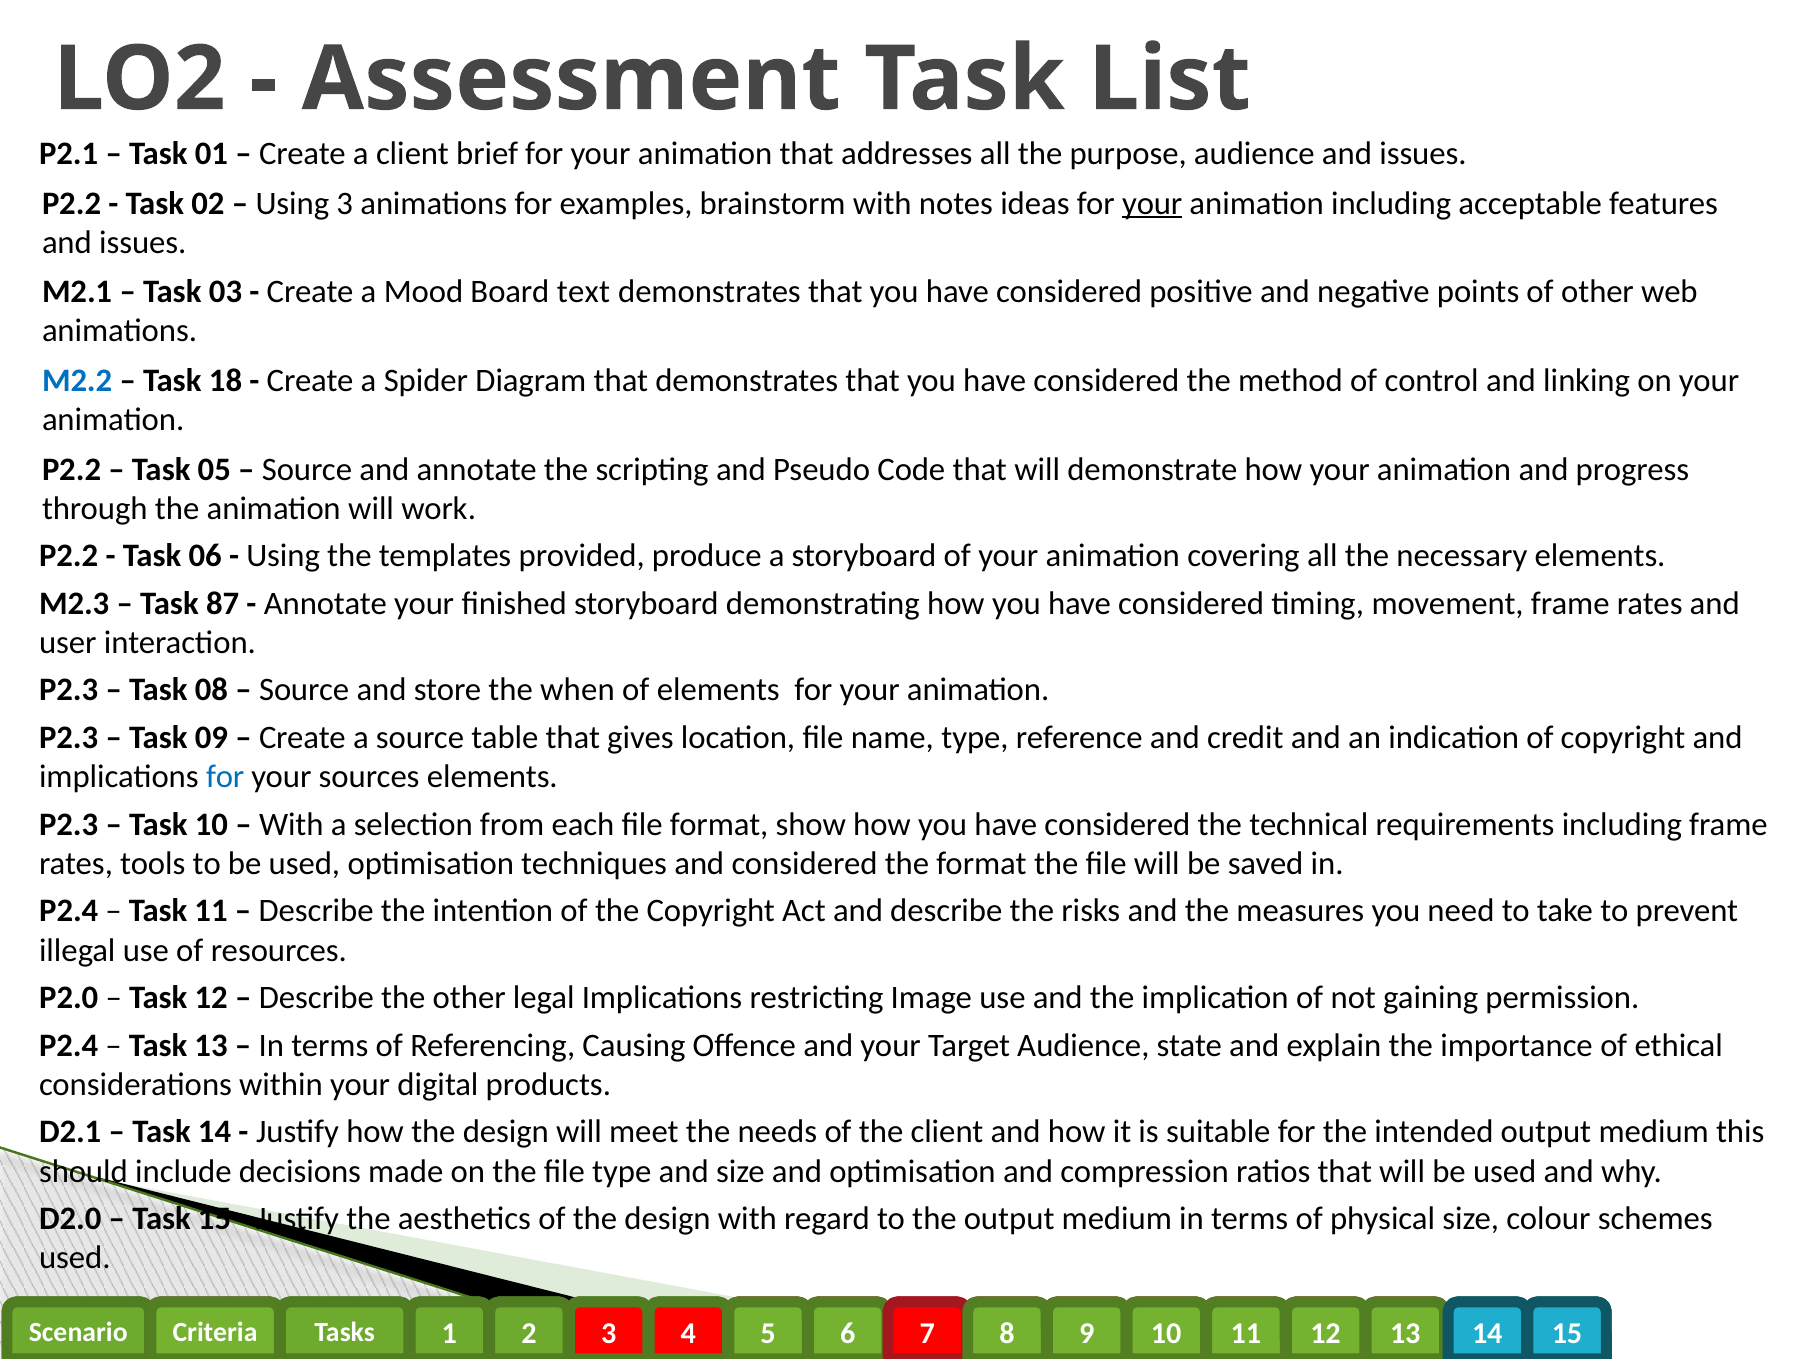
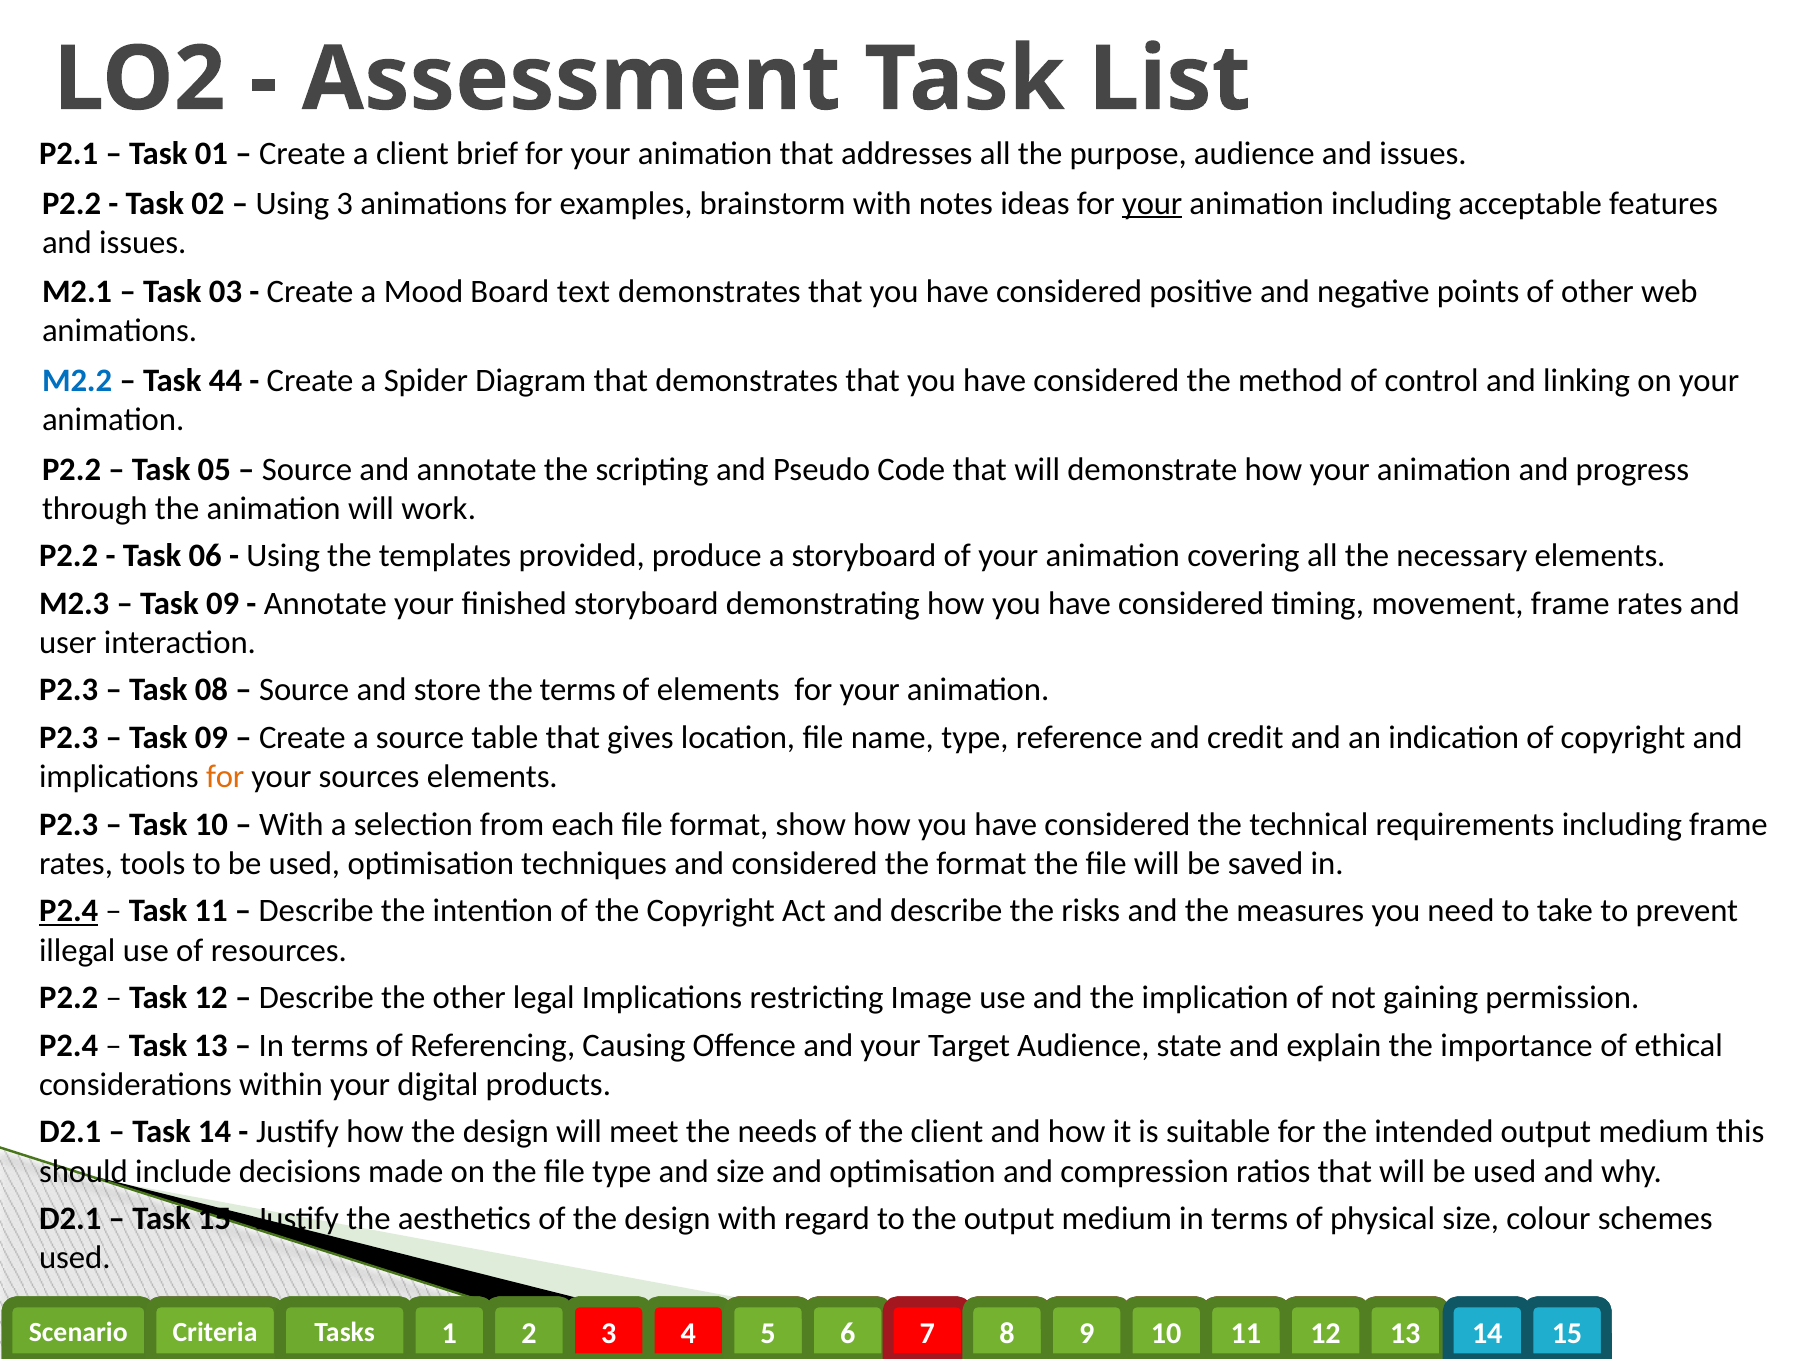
18: 18 -> 44
87 at (223, 603): 87 -> 09
the when: when -> terms
for at (225, 777) colour: blue -> orange
P2.4 at (69, 911) underline: none -> present
P2.0 at (69, 998): P2.0 -> P2.2
D2.0 at (70, 1219): D2.0 -> D2.1
